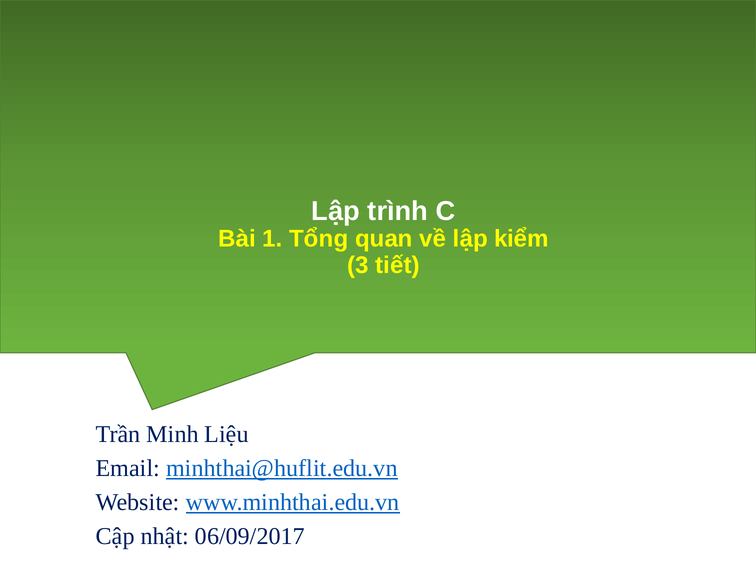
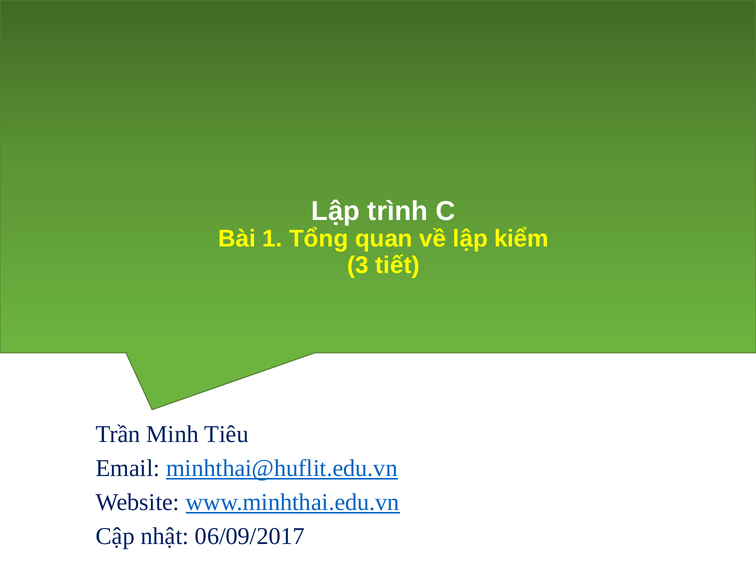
Liệu: Liệu -> Tiêu
